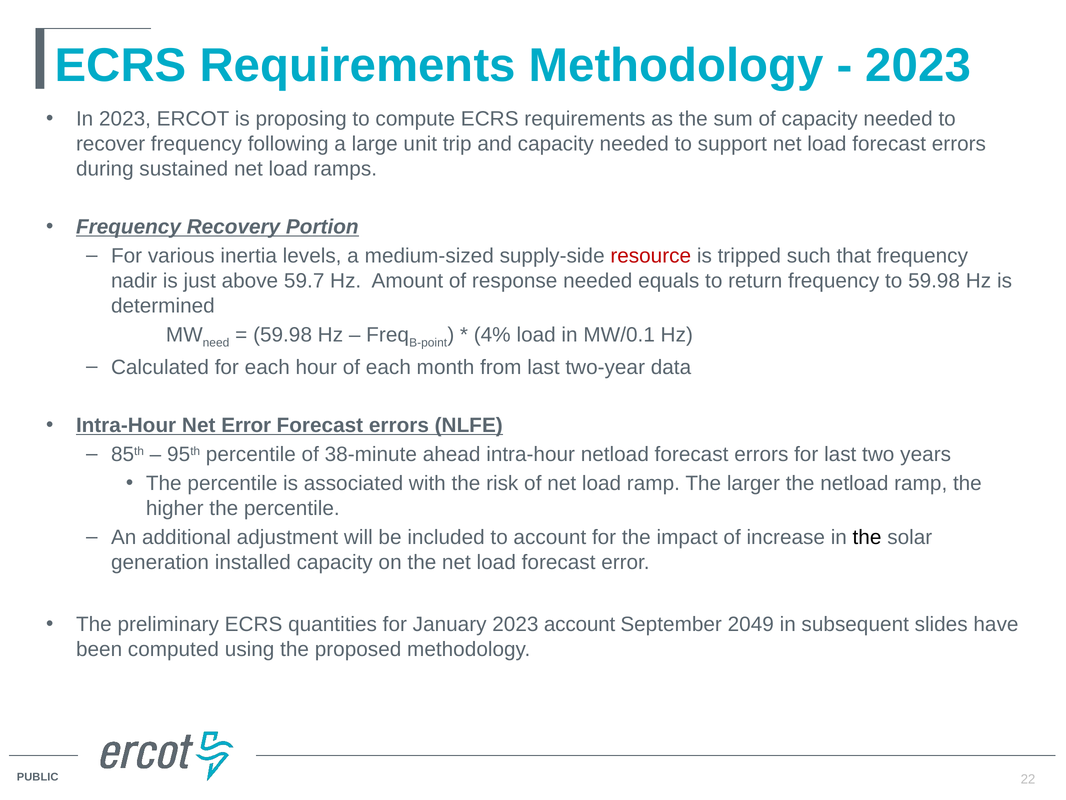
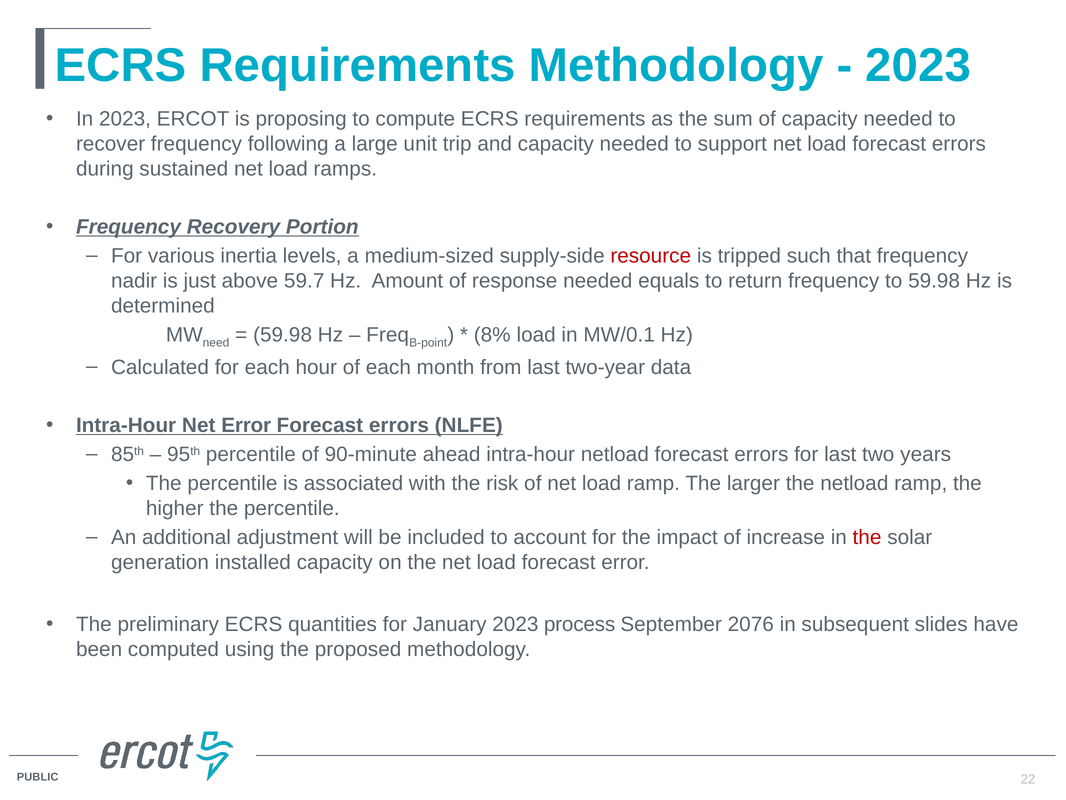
4%: 4% -> 8%
38-minute: 38-minute -> 90-minute
the at (867, 537) colour: black -> red
2023 account: account -> process
2049: 2049 -> 2076
